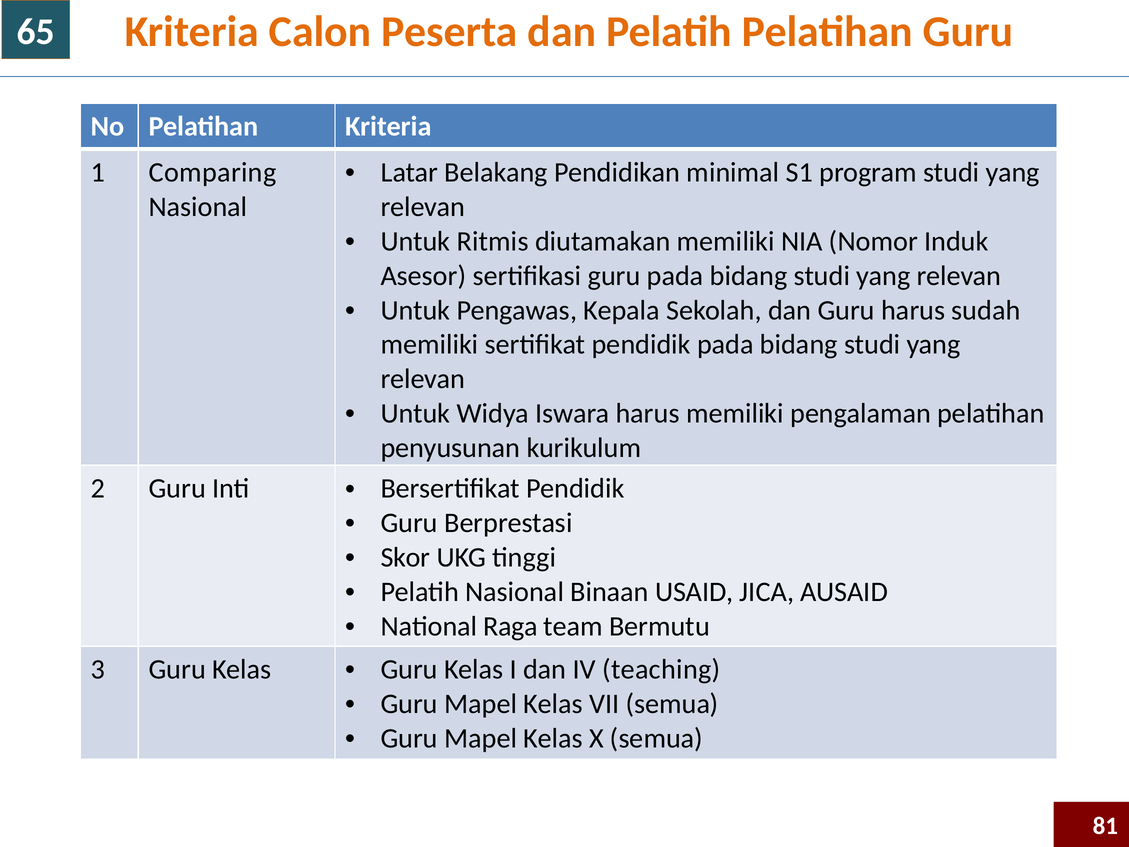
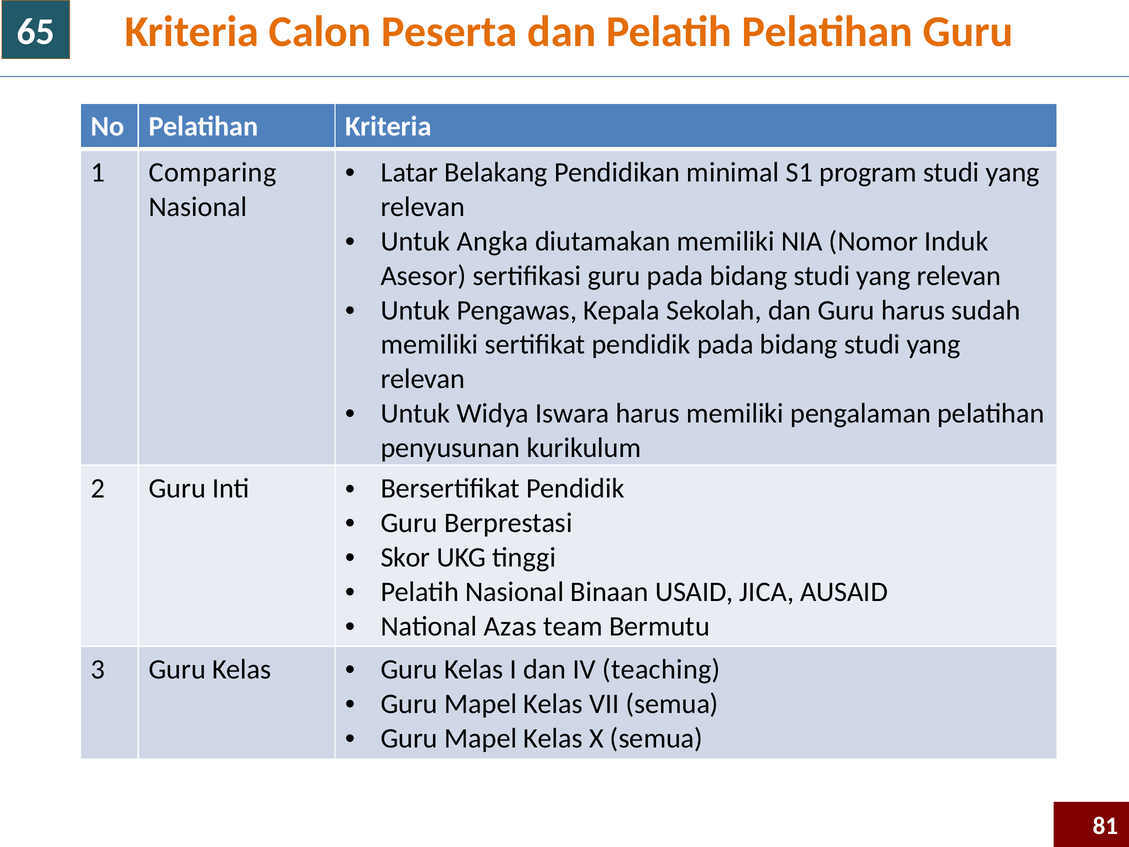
Ritmis: Ritmis -> Angka
Raga: Raga -> Azas
